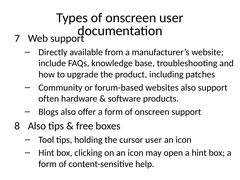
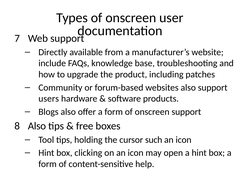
often: often -> users
cursor user: user -> such
